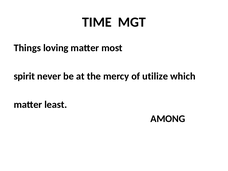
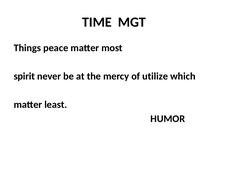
loving: loving -> peace
AMONG: AMONG -> HUMOR
